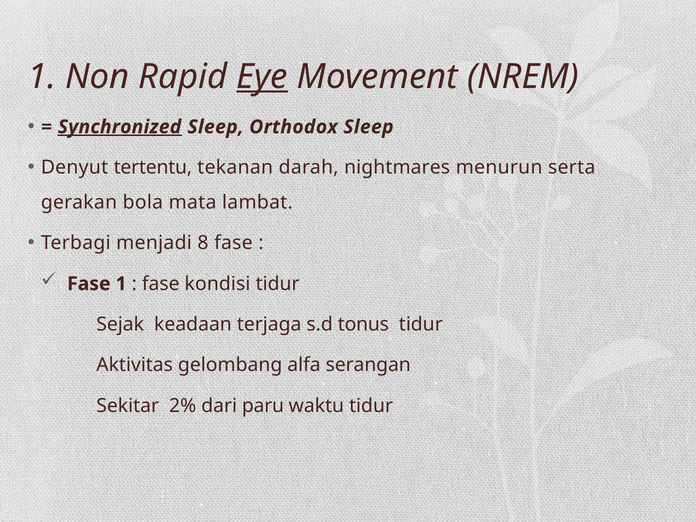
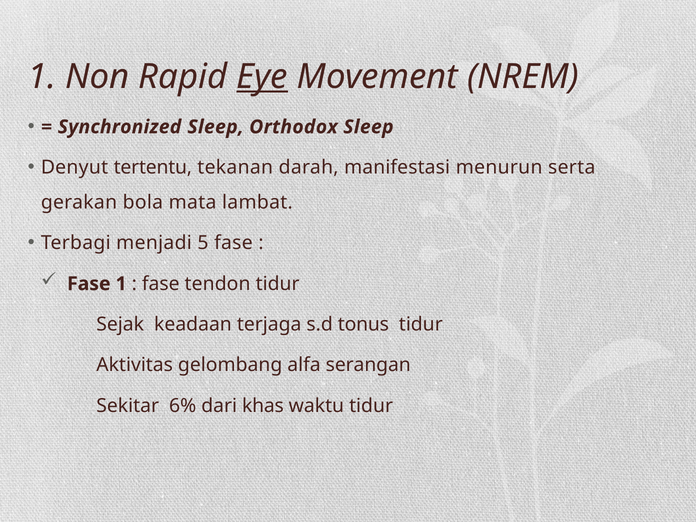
Synchronized underline: present -> none
nightmares: nightmares -> manifestasi
8: 8 -> 5
kondisi: kondisi -> tendon
2%: 2% -> 6%
paru: paru -> khas
